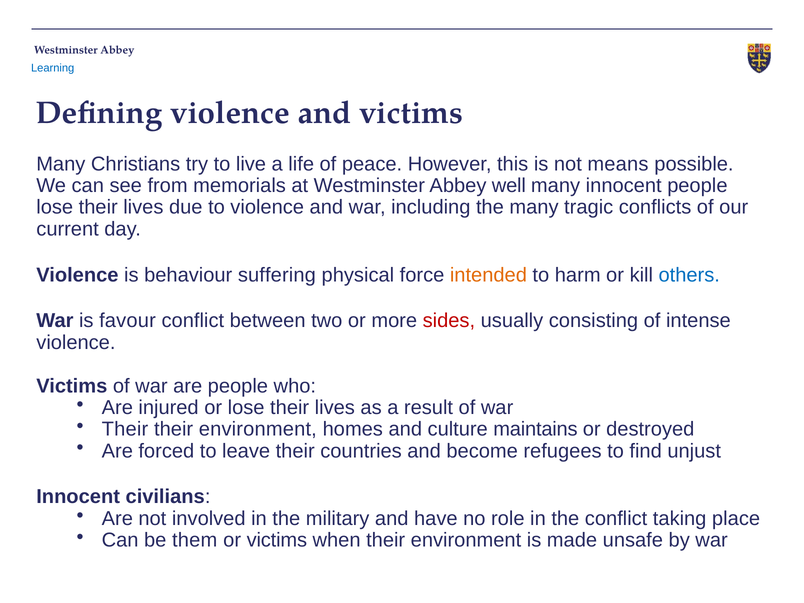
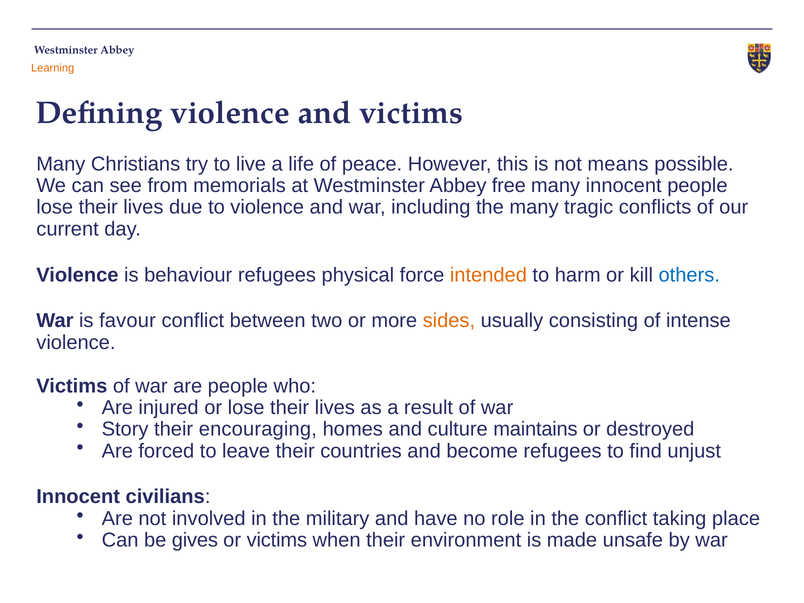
Learning colour: blue -> orange
well: well -> free
behaviour suffering: suffering -> refugees
sides colour: red -> orange
Their at (125, 429): Their -> Story
environment at (258, 429): environment -> encouraging
them: them -> gives
